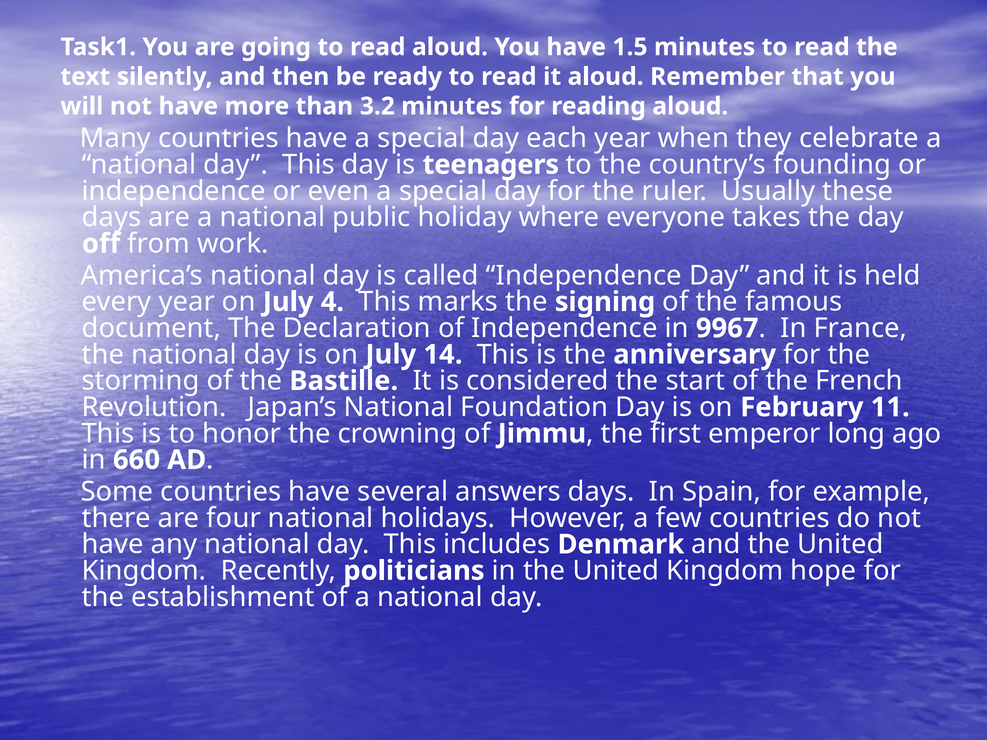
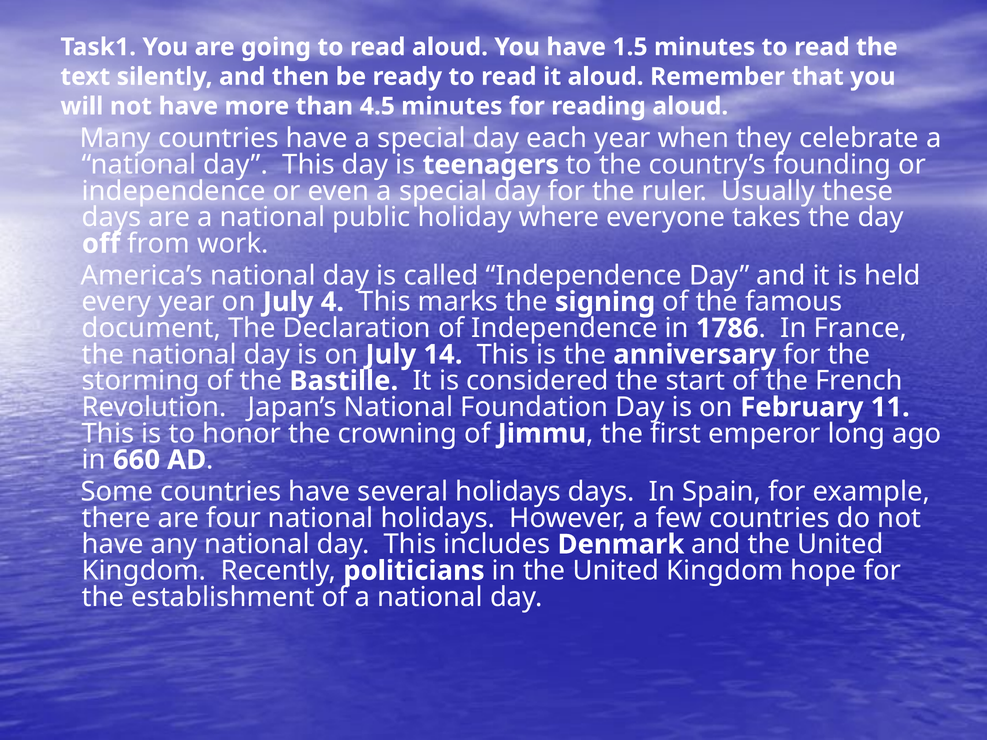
3.2: 3.2 -> 4.5
9967: 9967 -> 1786
several answers: answers -> holidays
